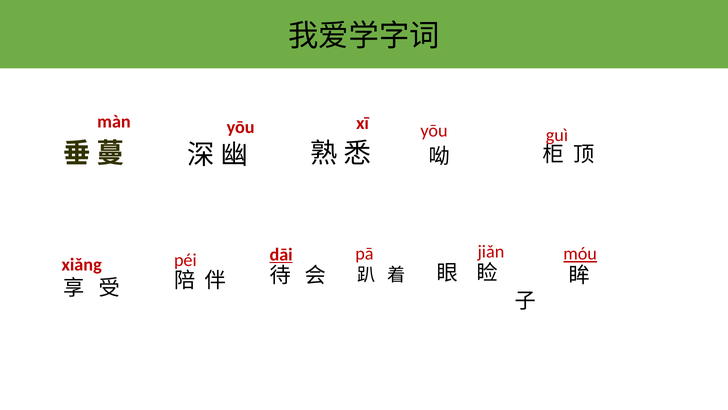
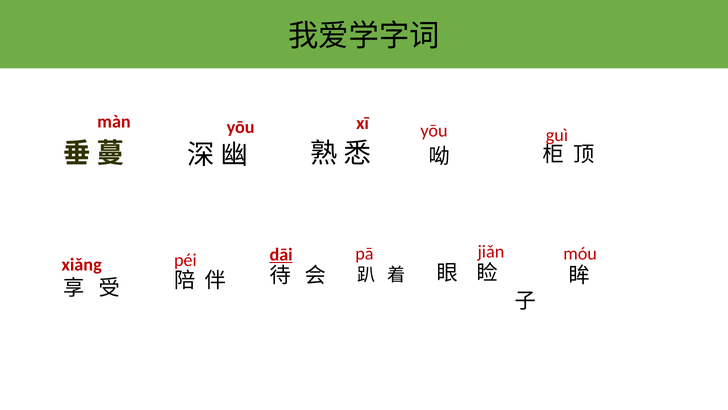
móu underline: present -> none
